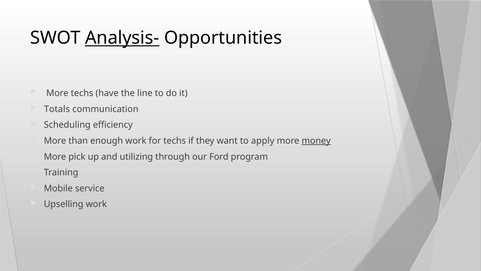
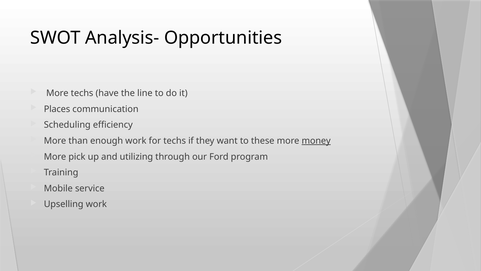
Analysis- underline: present -> none
Totals: Totals -> Places
apply: apply -> these
